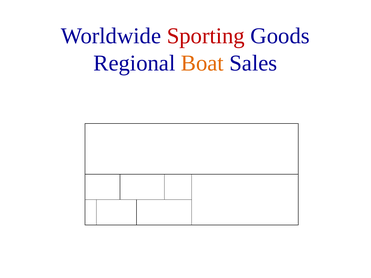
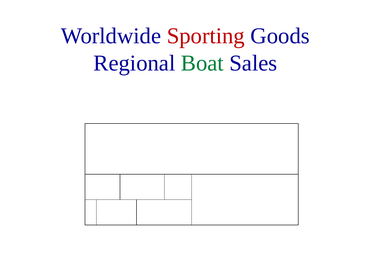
Boat colour: orange -> green
